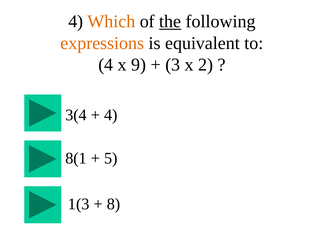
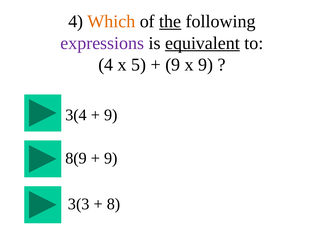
expressions colour: orange -> purple
equivalent underline: none -> present
9: 9 -> 5
3 at (173, 65): 3 -> 9
x 2: 2 -> 9
4 at (111, 115): 4 -> 9
8(1: 8(1 -> 8(9
5 at (111, 158): 5 -> 9
1(3: 1(3 -> 3(3
